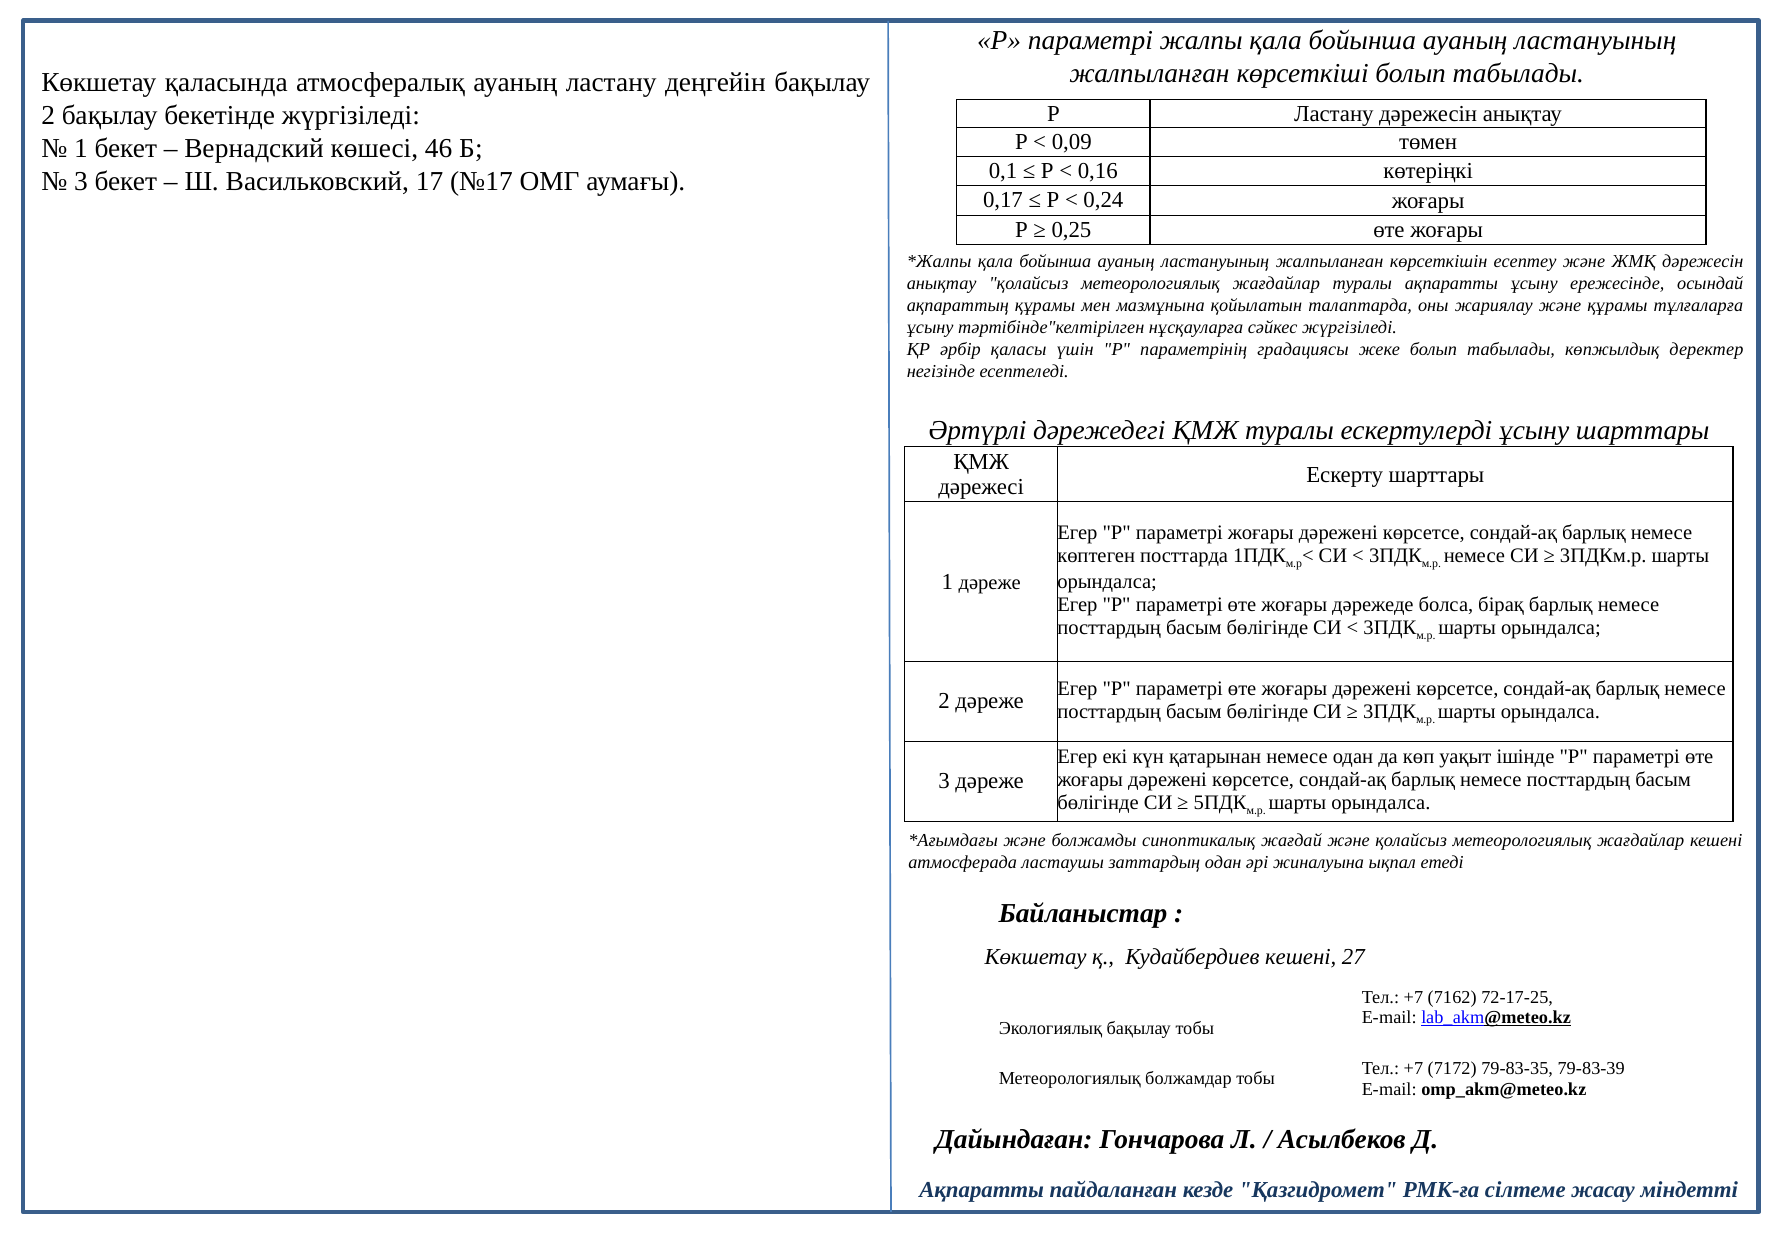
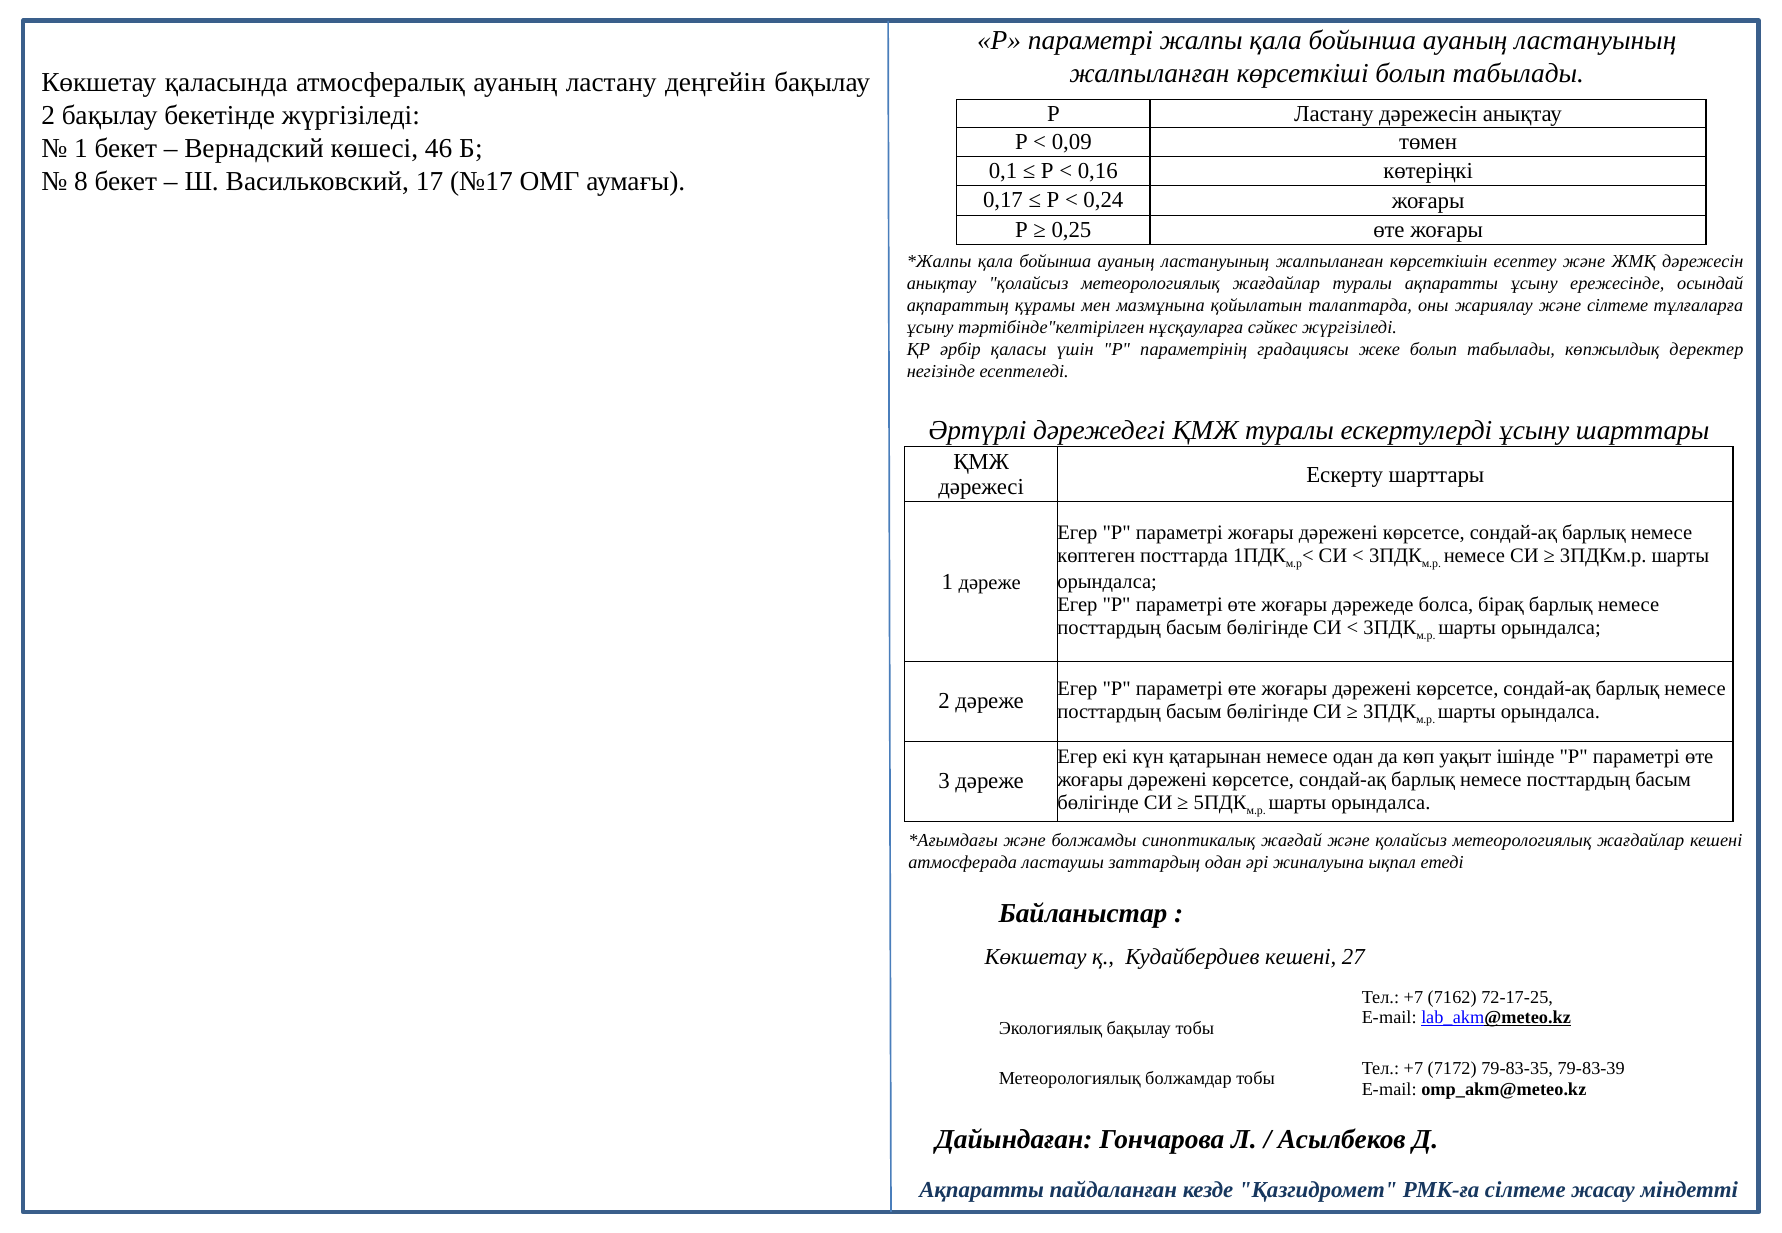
3 at (81, 181): 3 -> 8
және құрамы: құрамы -> сілтеме
